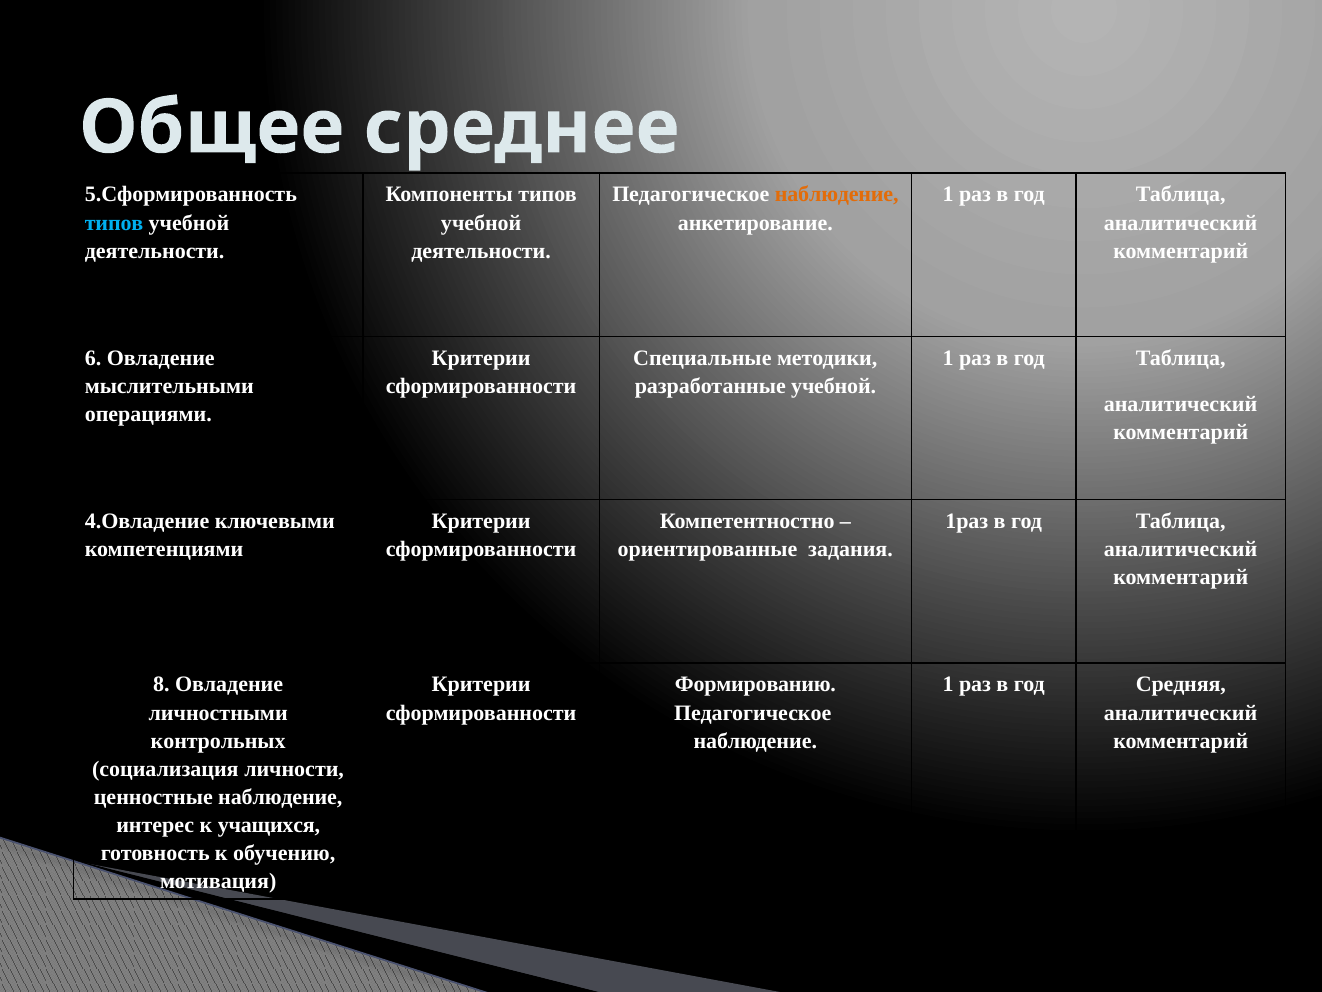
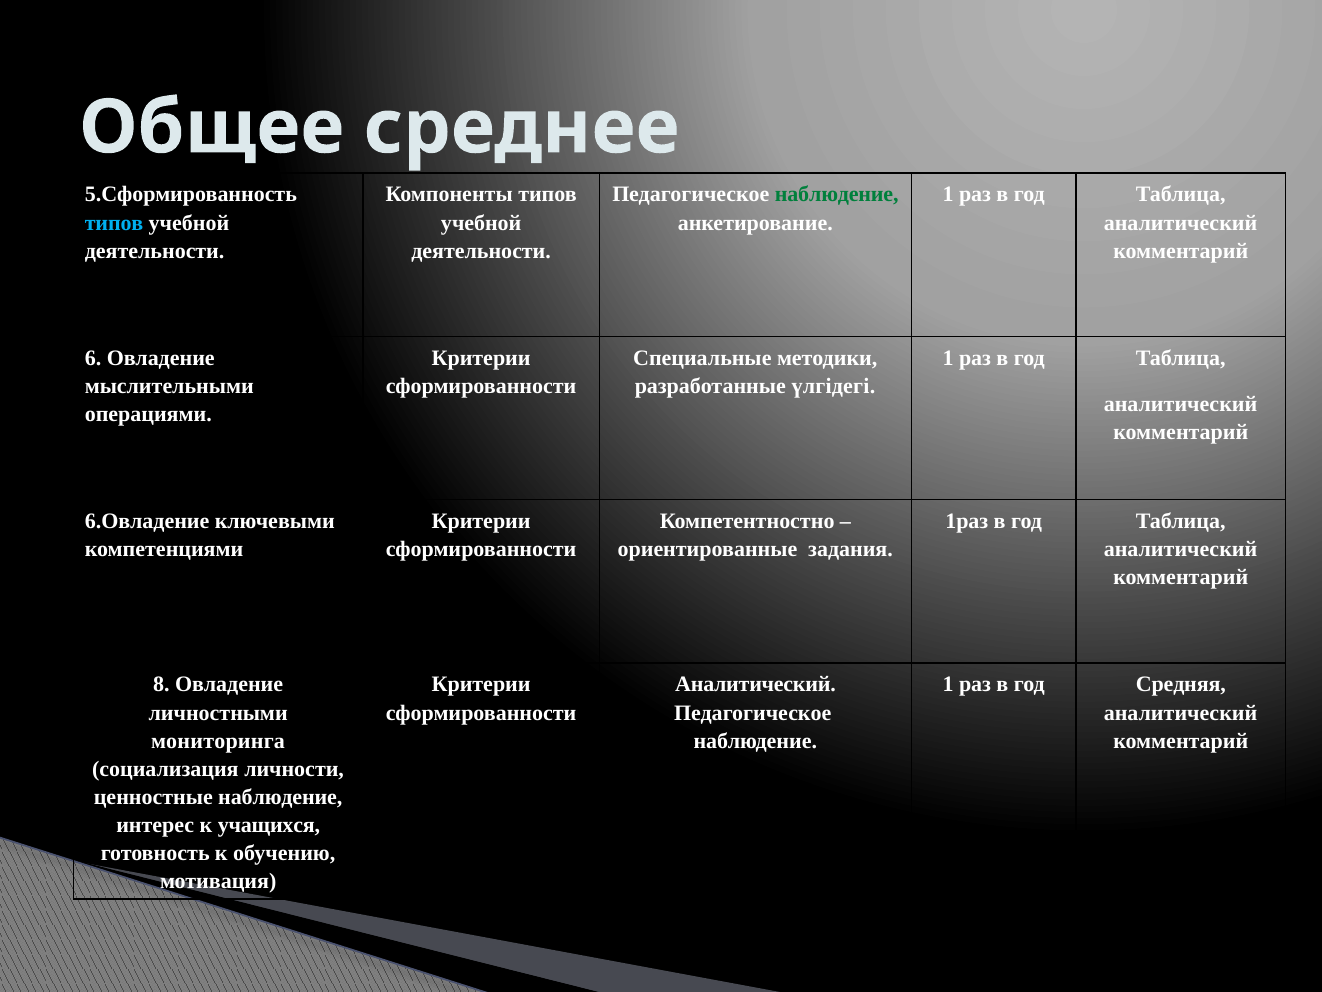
наблюдение at (837, 195) colour: orange -> green
разработанные учебной: учебной -> үлгідегі
4.Овладение: 4.Овладение -> 6.Овладение
Формированию at (755, 684): Формированию -> Аналитический
контрольных: контрольных -> мониторинга
